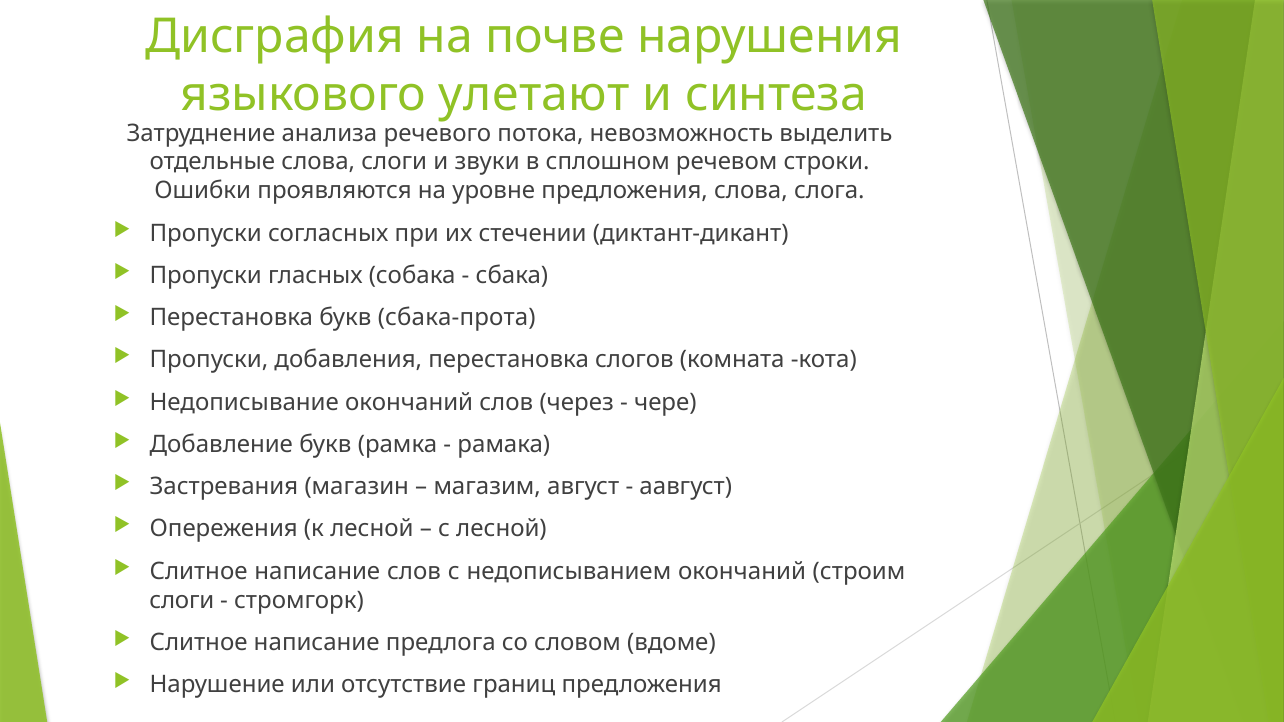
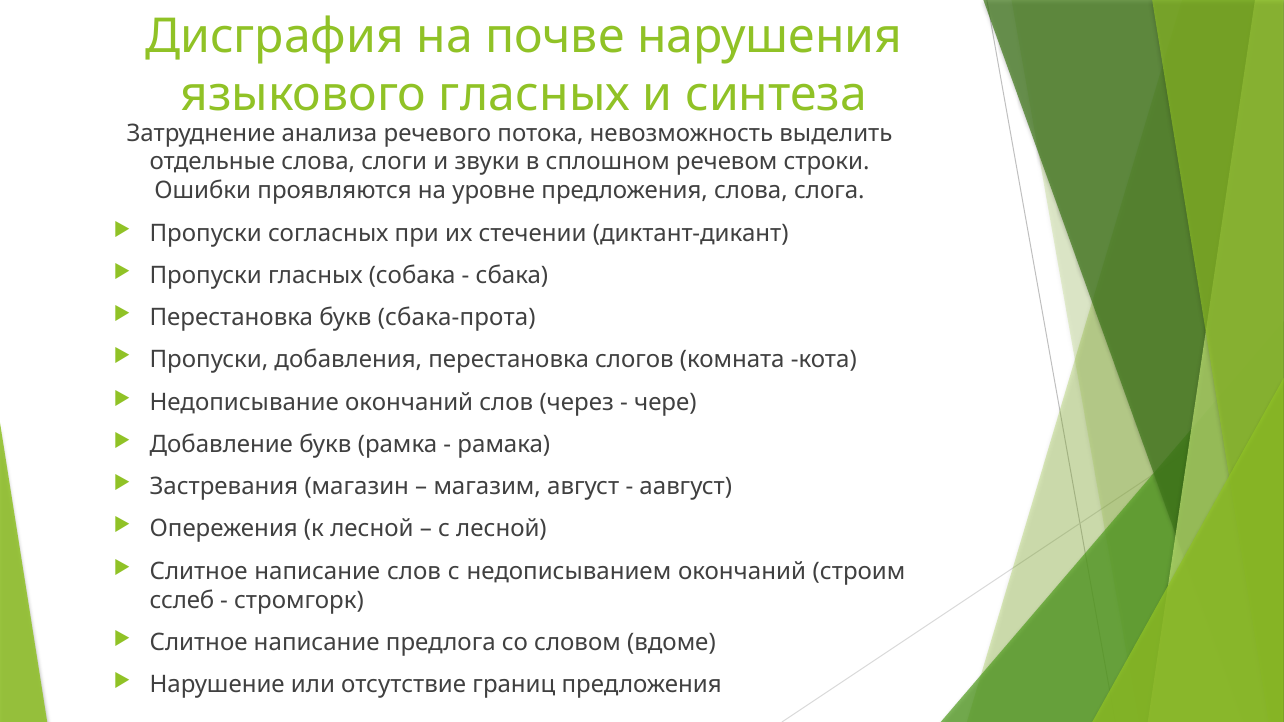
языкового улетают: улетают -> гласных
слоги at (182, 600): слоги -> сслеб
